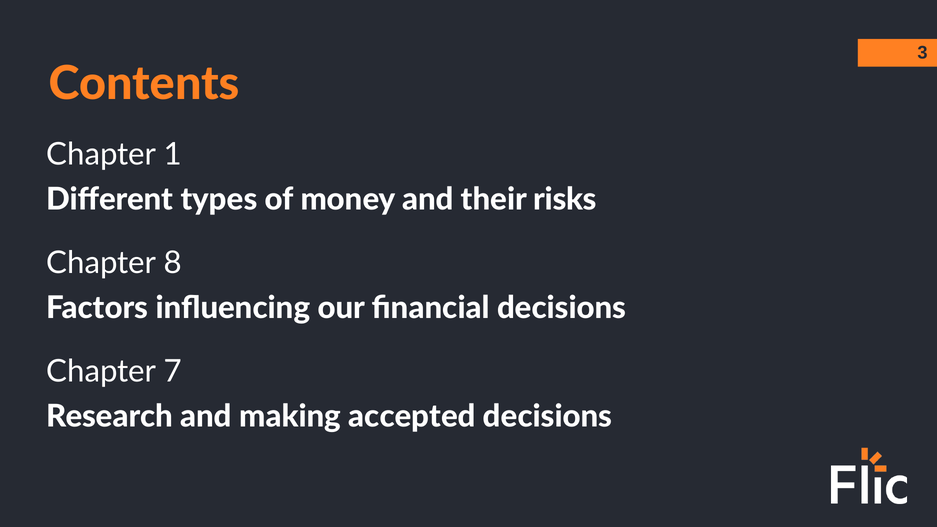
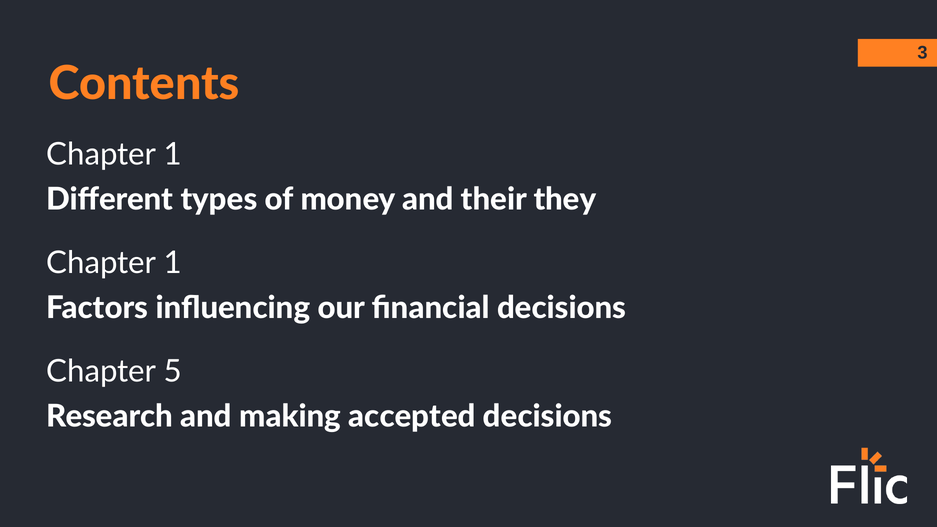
risks: risks -> they
8 at (173, 263): 8 -> 1
7: 7 -> 5
